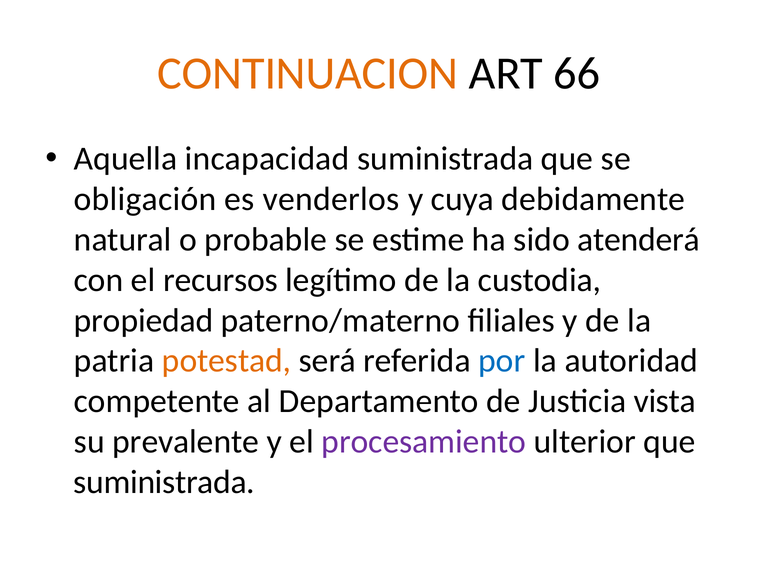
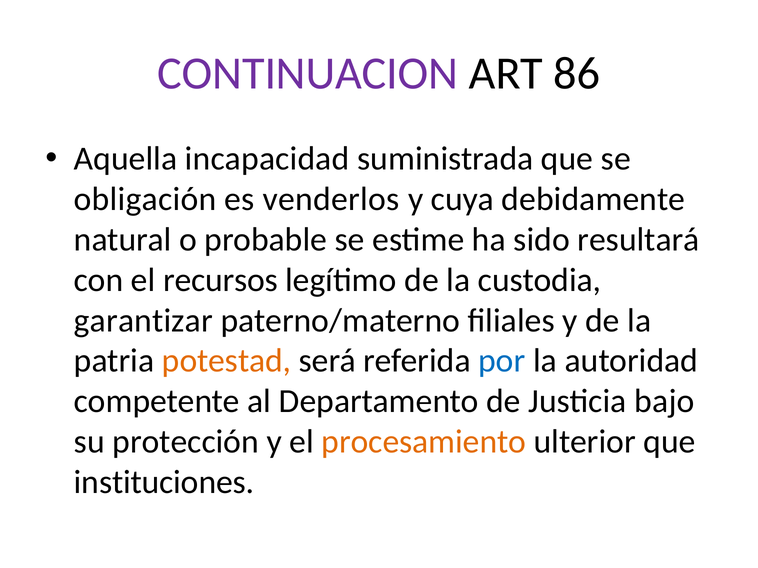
CONTINUACION colour: orange -> purple
66: 66 -> 86
atenderá: atenderá -> resultará
propiedad: propiedad -> garantizar
vista: vista -> bajo
prevalente: prevalente -> protección
procesamiento colour: purple -> orange
suministrada at (164, 483): suministrada -> instituciones
